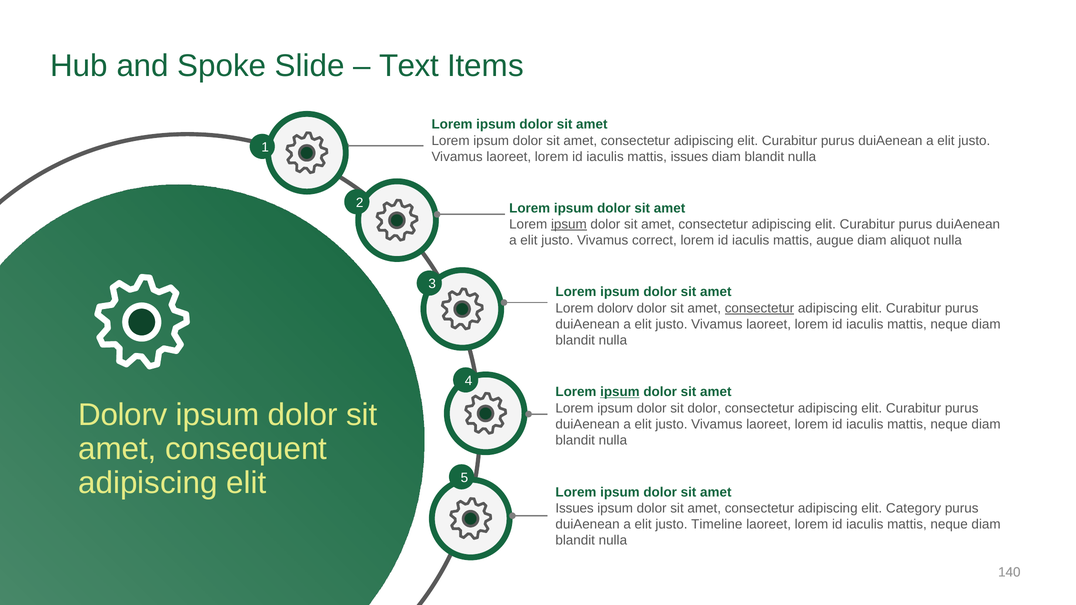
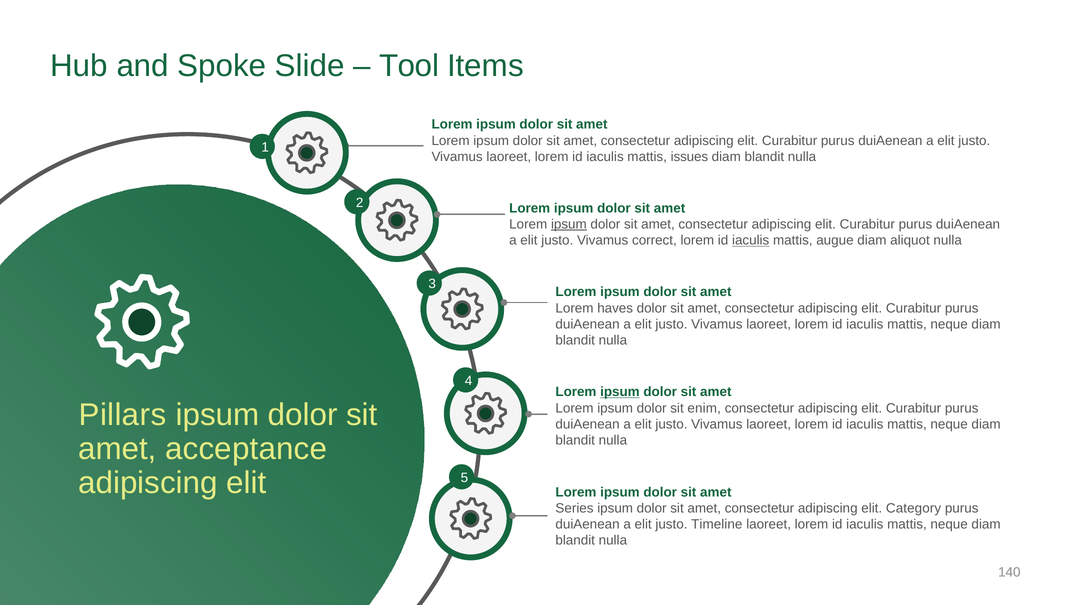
Text: Text -> Tool
iaculis at (751, 241) underline: none -> present
Lorem dolorv: dolorv -> haves
consectetur at (759, 308) underline: present -> none
Dolorv at (123, 415): Dolorv -> Pillars
sit dolor: dolor -> enim
consequent: consequent -> acceptance
Issues at (575, 508): Issues -> Series
